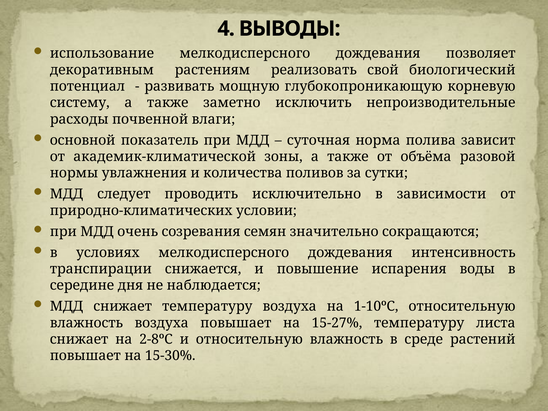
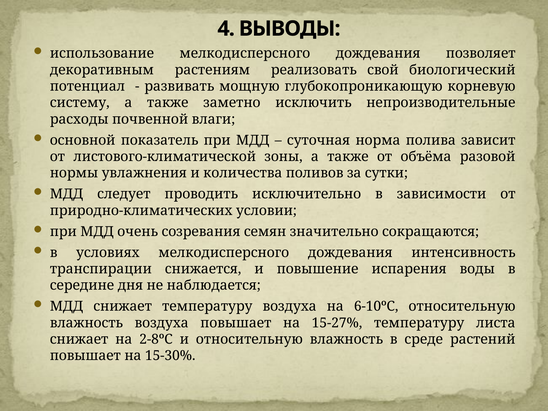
академик-климатической: академик-климатической -> листового-климатической
1-10ºС: 1-10ºС -> 6-10ºС
